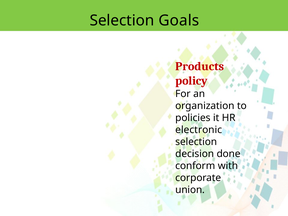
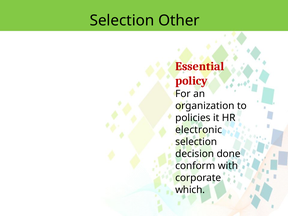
Goals: Goals -> Other
Products: Products -> Essential
union: union -> which
